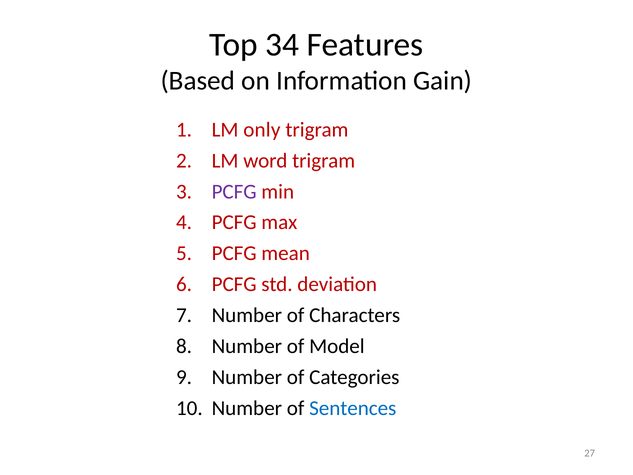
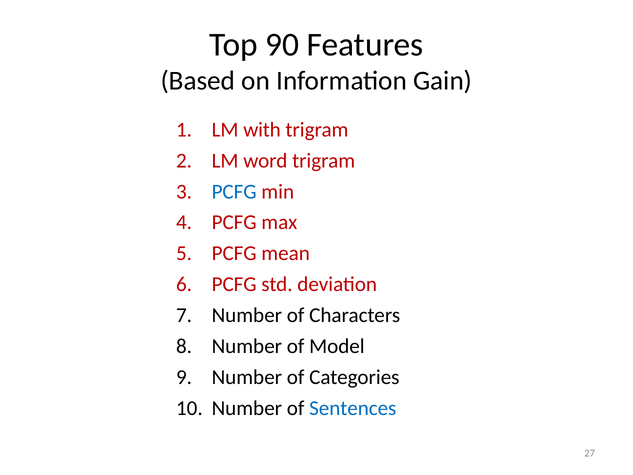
34: 34 -> 90
only: only -> with
PCFG at (234, 191) colour: purple -> blue
